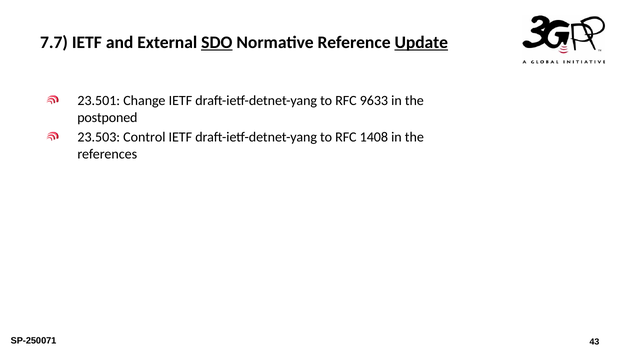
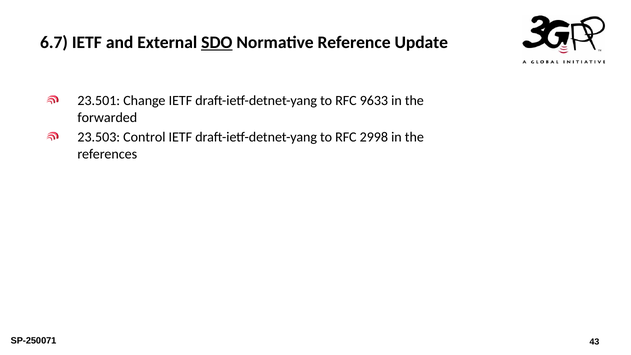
7.7: 7.7 -> 6.7
Update underline: present -> none
postponed: postponed -> forwarded
1408: 1408 -> 2998
